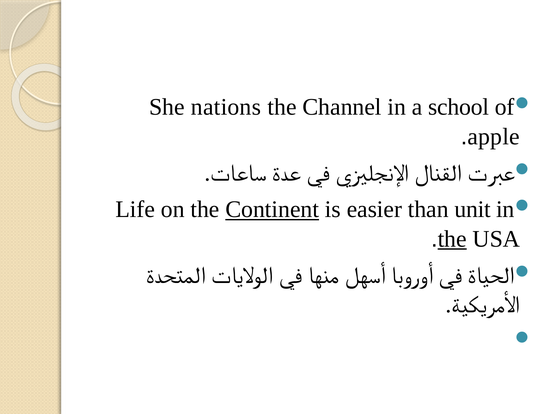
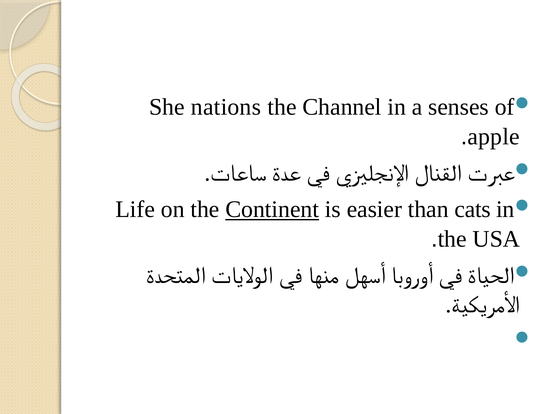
school: school -> senses
unit: unit -> cats
the at (452, 239) underline: present -> none
